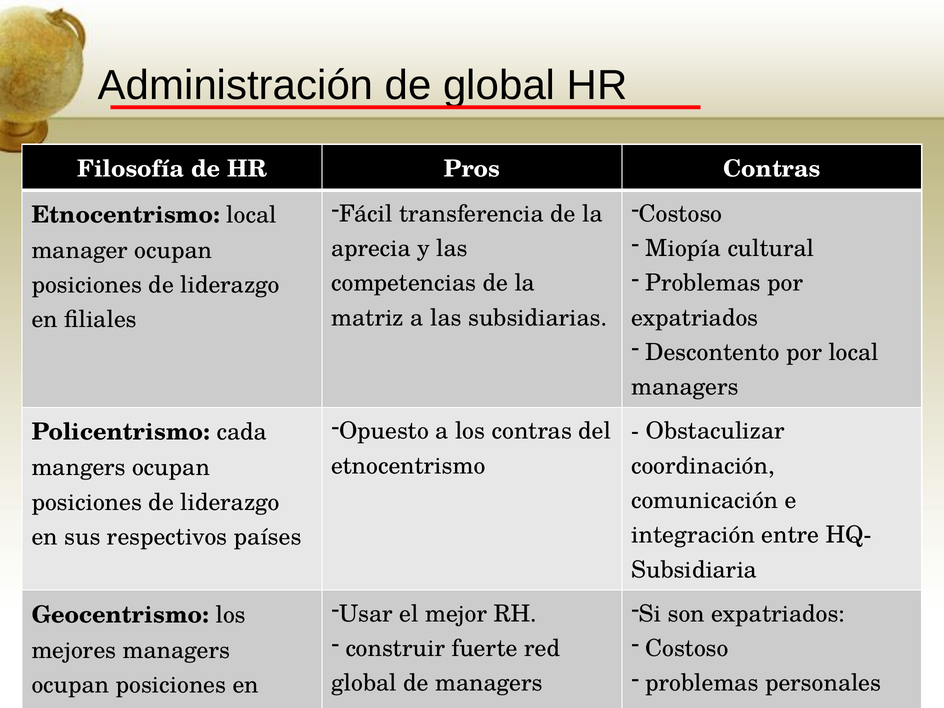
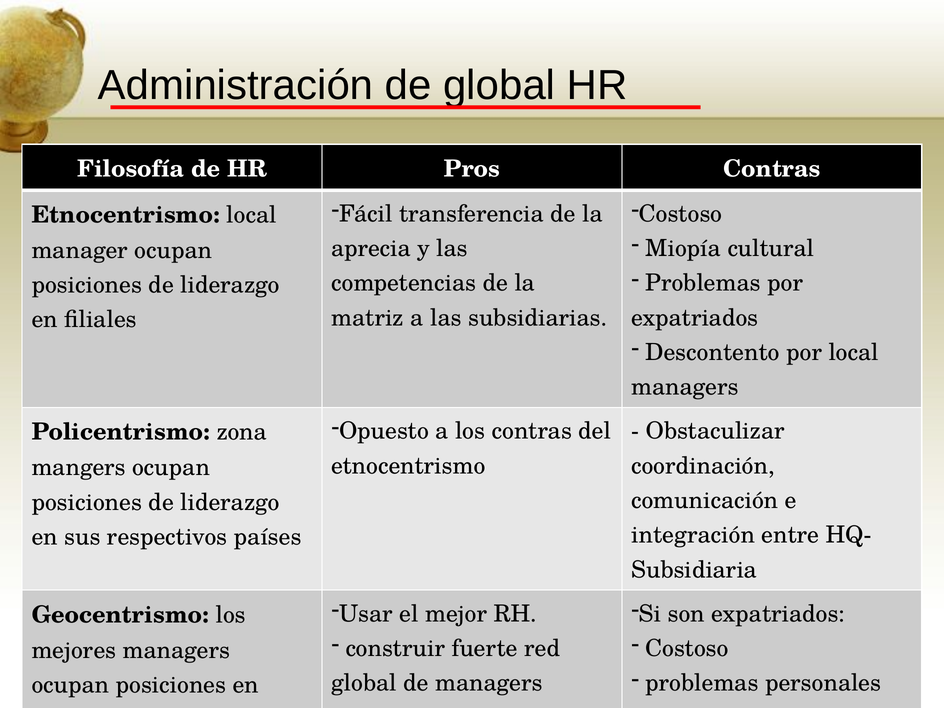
cada: cada -> zona
